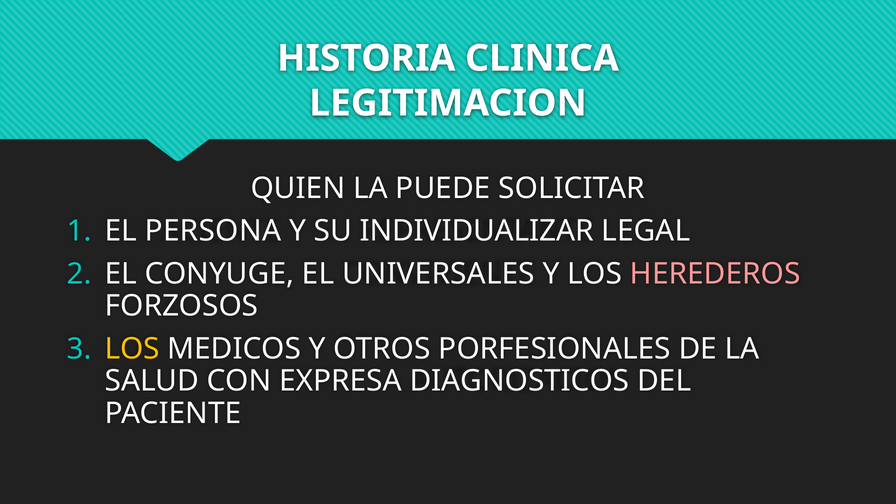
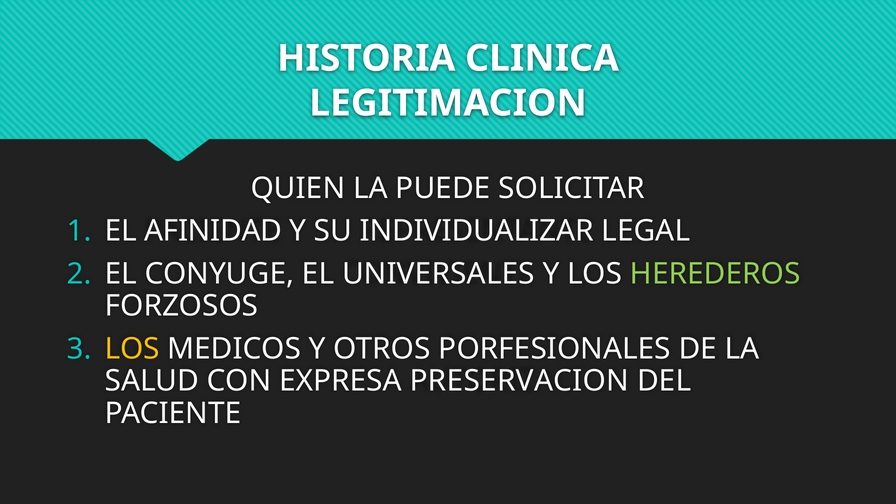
PERSONA: PERSONA -> AFINIDAD
HEREDEROS colour: pink -> light green
DIAGNOSTICOS: DIAGNOSTICOS -> PRESERVACION
